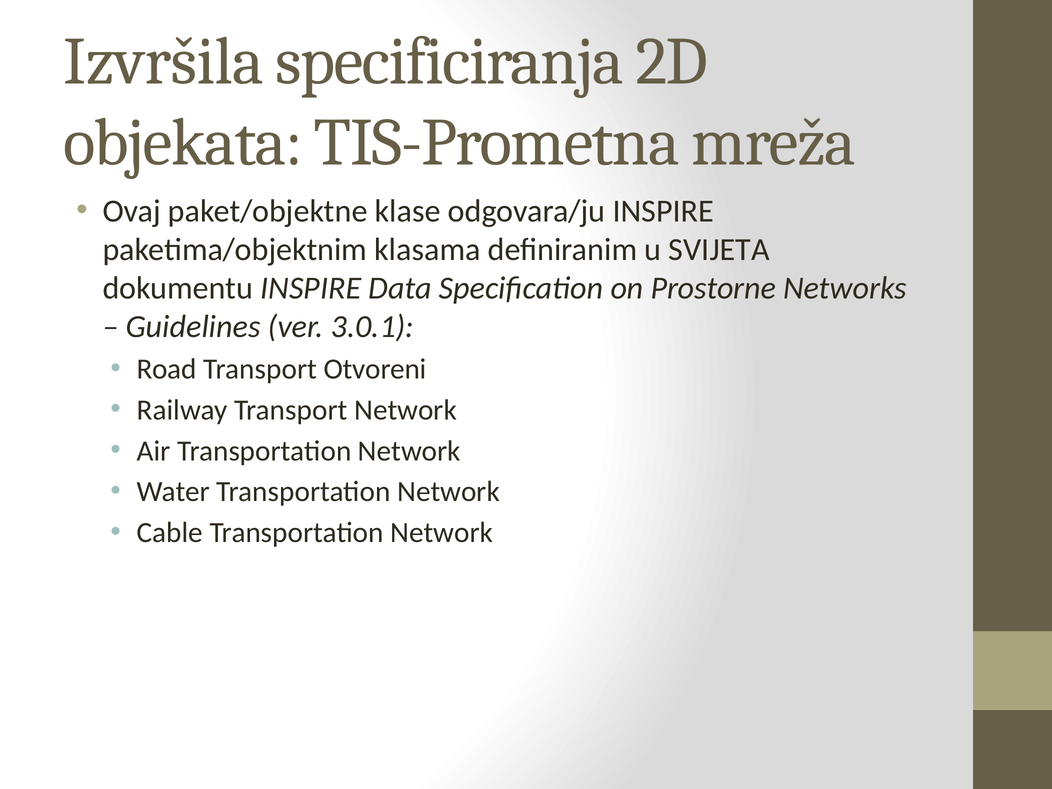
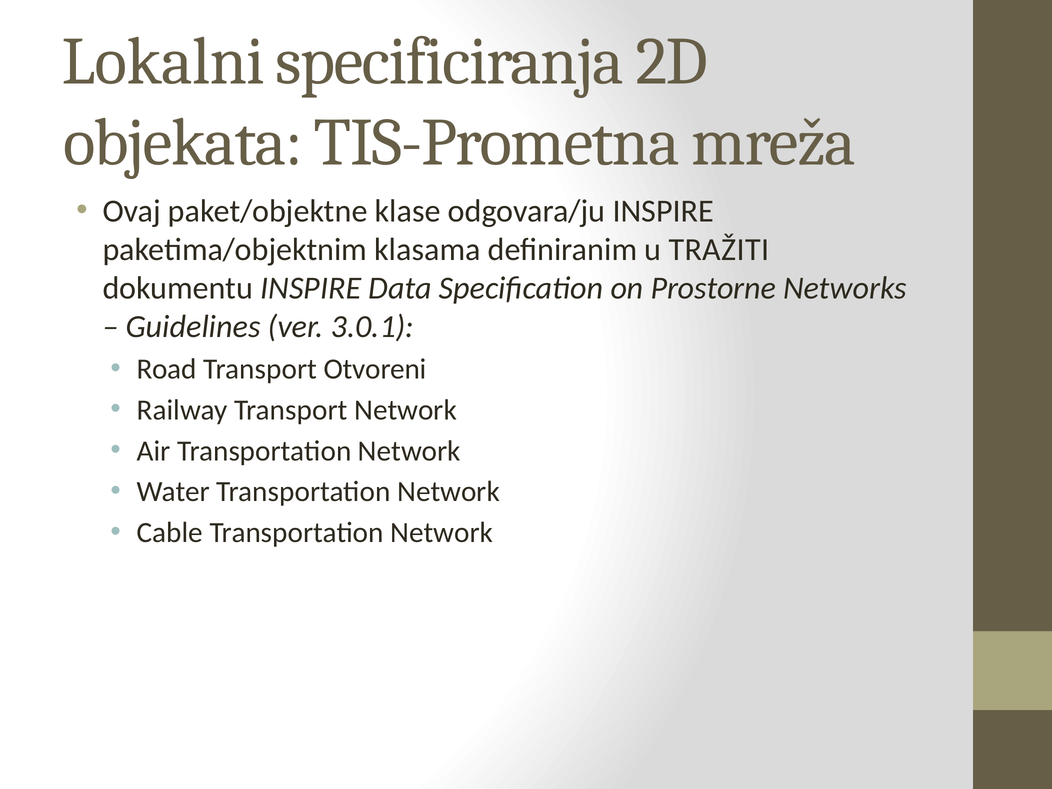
Izvršila: Izvršila -> Lokalni
SVIJETA: SVIJETA -> TRAŽITI
